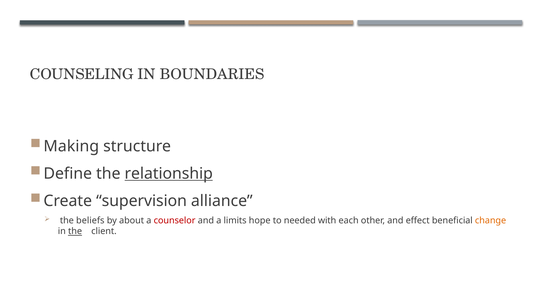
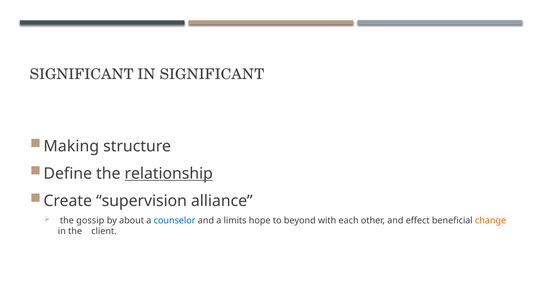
COUNSELING at (82, 74): COUNSELING -> SIGNIFICANT
IN BOUNDARIES: BOUNDARIES -> SIGNIFICANT
beliefs: beliefs -> gossip
counselor colour: red -> blue
needed: needed -> beyond
the at (75, 231) underline: present -> none
